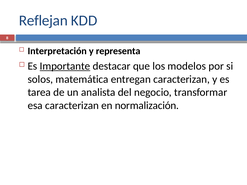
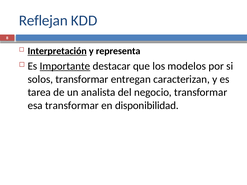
Interpretación underline: none -> present
solos matemática: matemática -> transformar
esa caracterizan: caracterizan -> transformar
normalización: normalización -> disponibilidad
